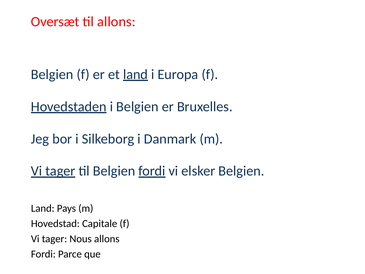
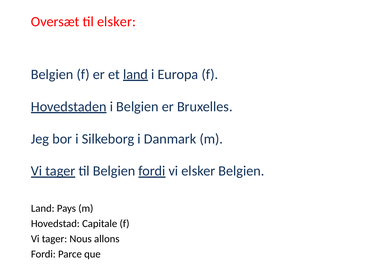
til allons: allons -> elsker
